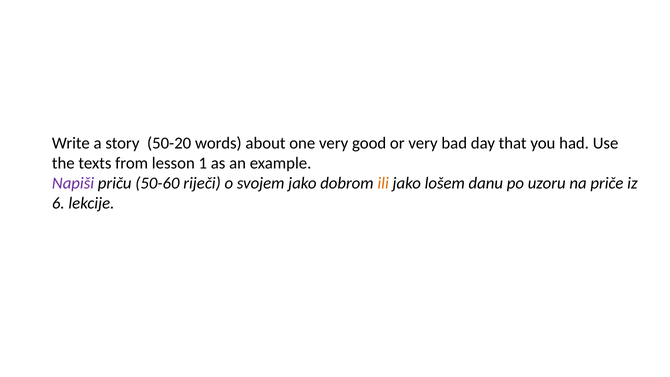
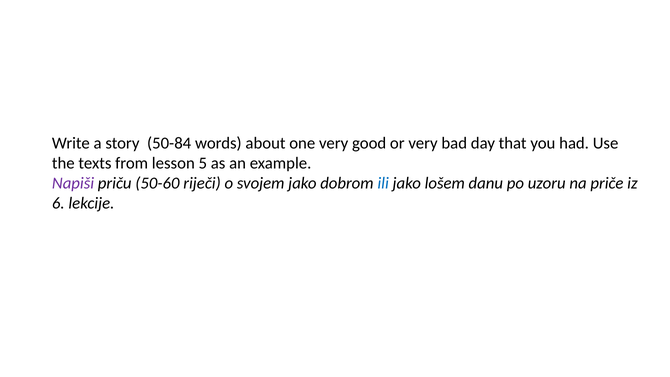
50-20: 50-20 -> 50-84
1: 1 -> 5
ili colour: orange -> blue
